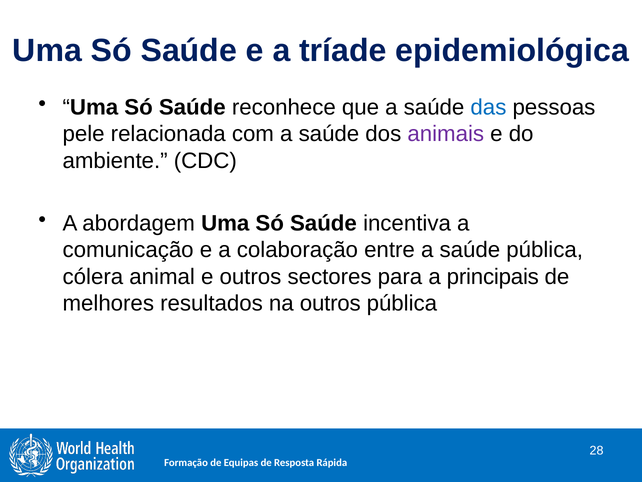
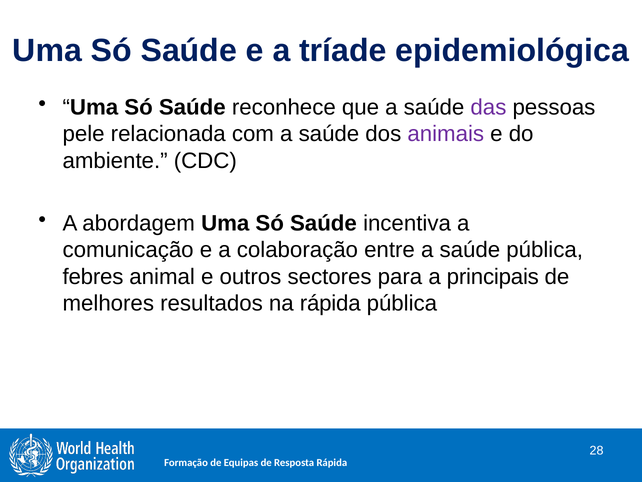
das colour: blue -> purple
cólera: cólera -> febres
na outros: outros -> rápida
